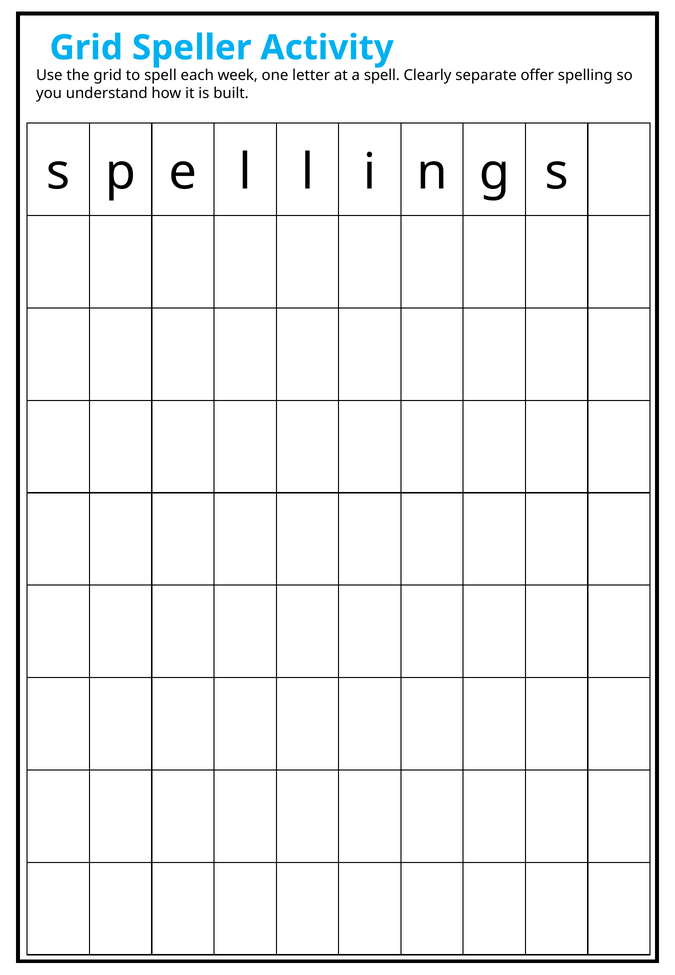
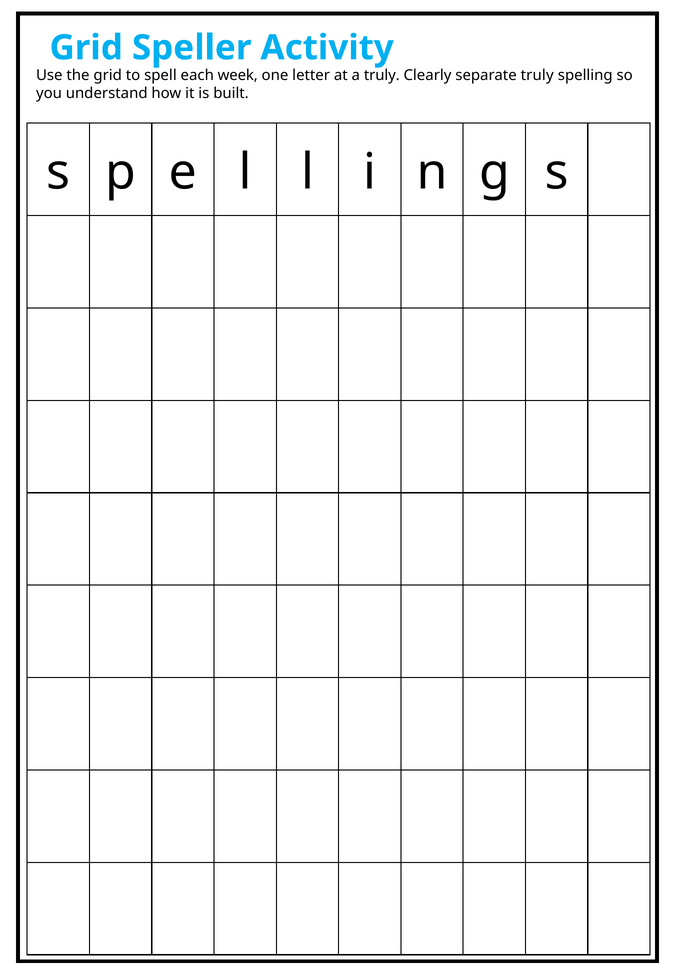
spell at (382, 75): spell -> truly
separate offer: offer -> truly
